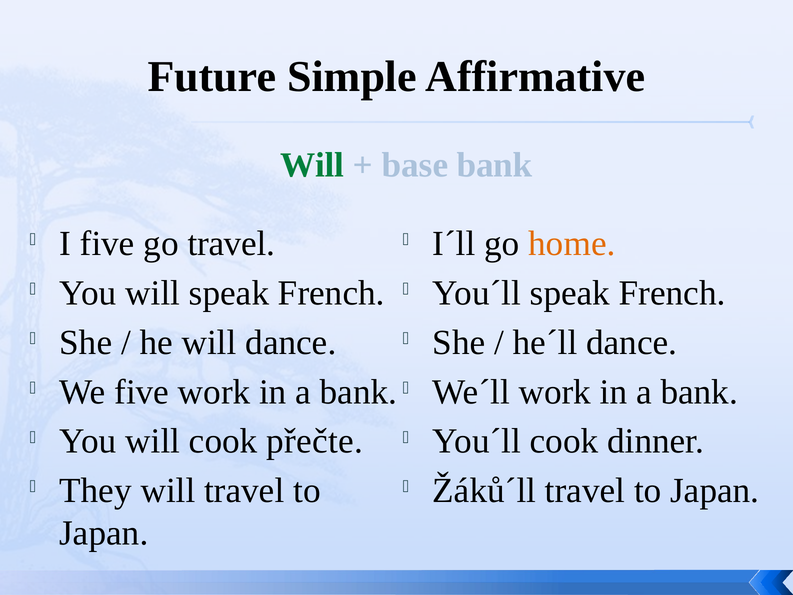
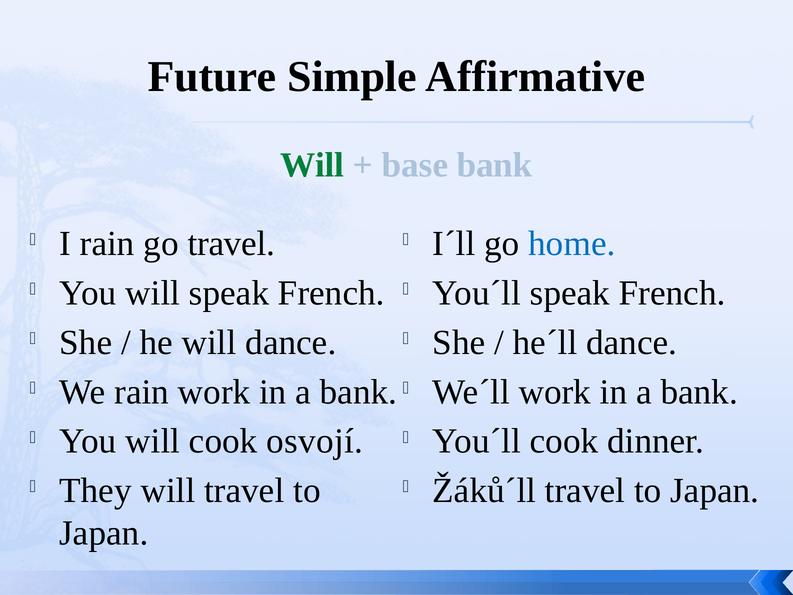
I five: five -> rain
home colour: orange -> blue
We five: five -> rain
přečte: přečte -> osvojí
